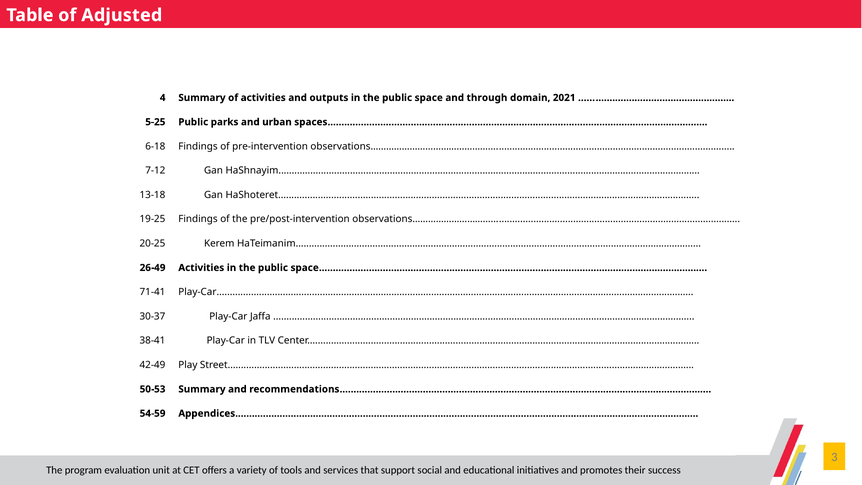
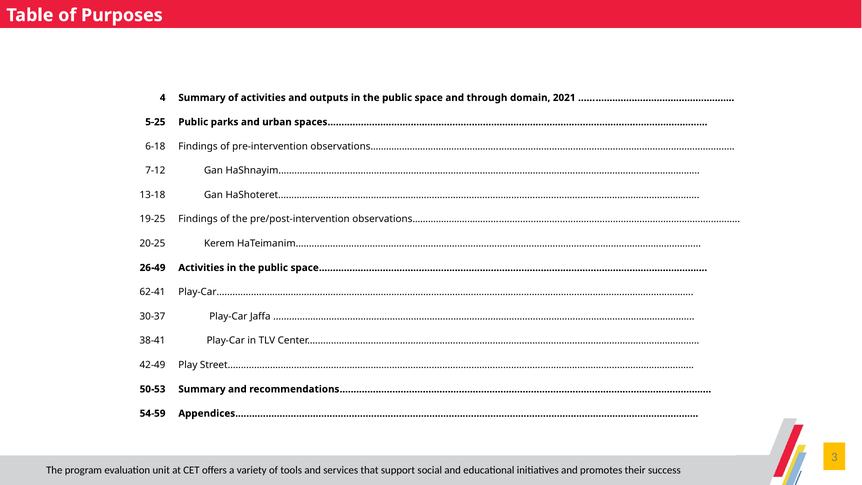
Adjusted: Adjusted -> Purposes
71-41: 71-41 -> 62-41
